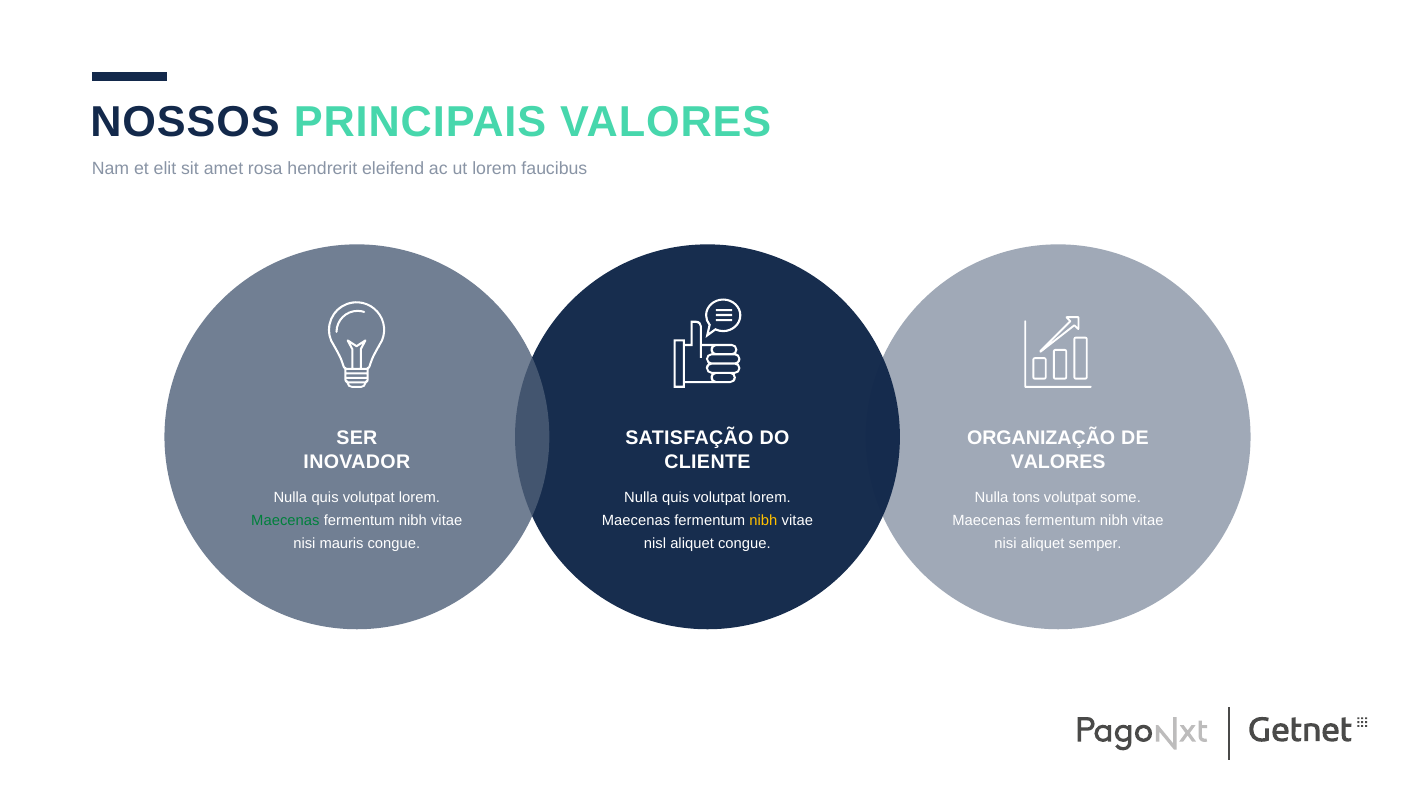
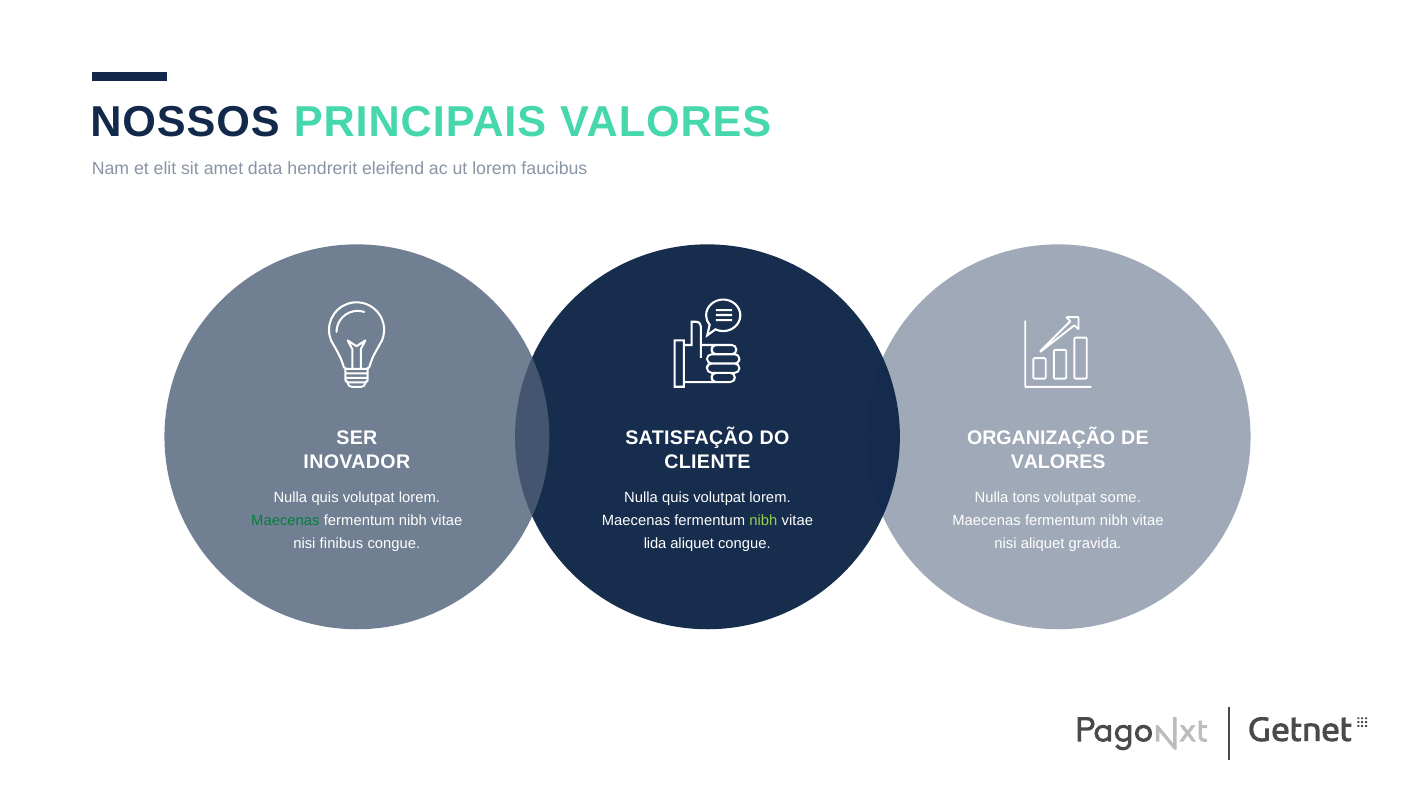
rosa: rosa -> data
nibh at (763, 521) colour: yellow -> light green
mauris: mauris -> finibus
nisl: nisl -> lida
semper: semper -> gravida
